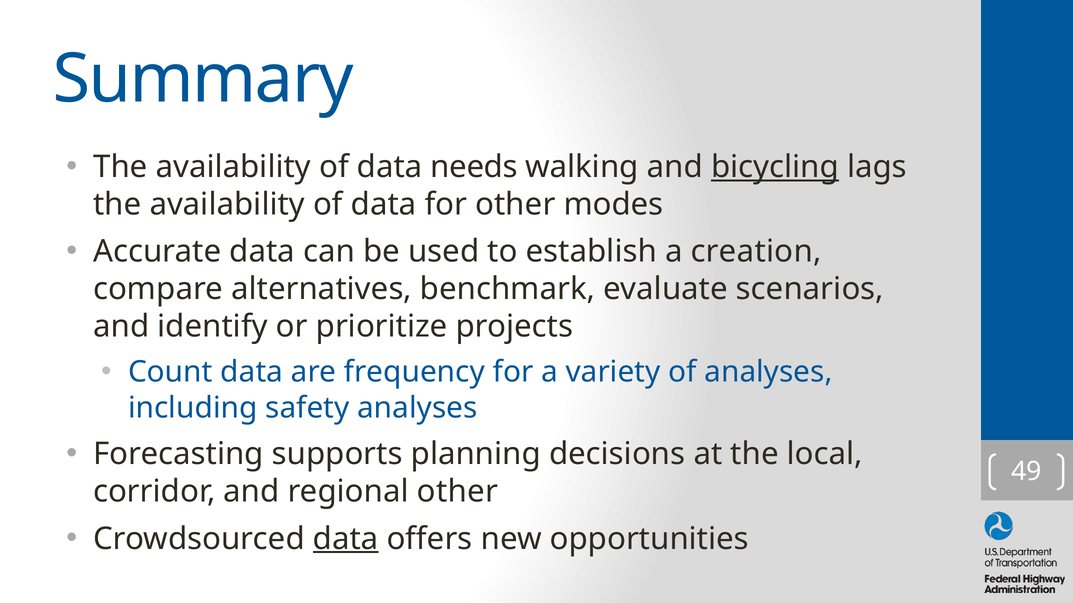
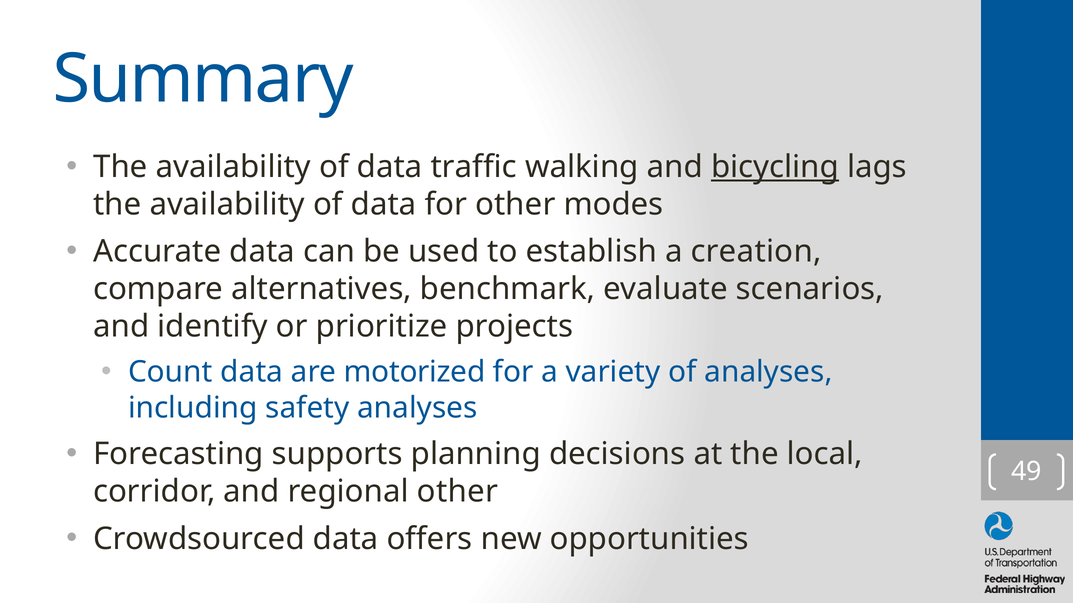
needs: needs -> traffic
frequency: frequency -> motorized
data at (346, 539) underline: present -> none
